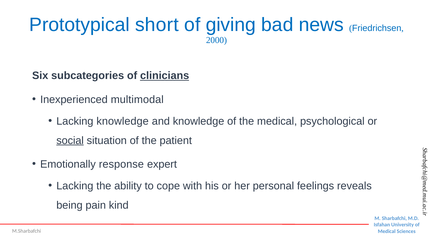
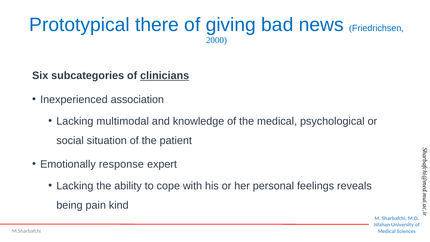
short: short -> there
multimodal: multimodal -> association
Lacking knowledge: knowledge -> multimodal
social underline: present -> none
